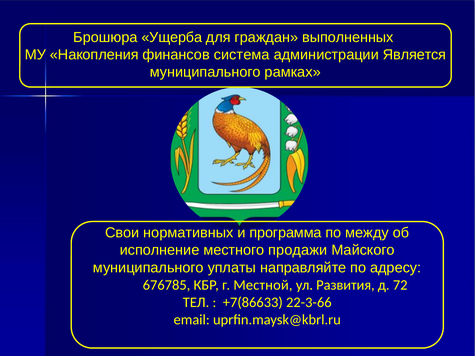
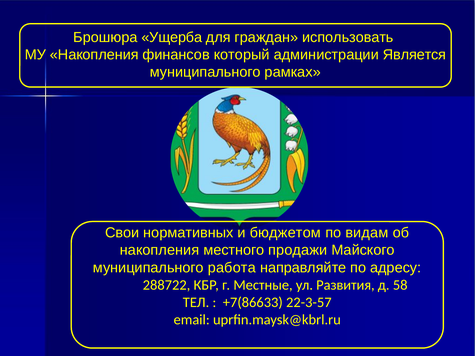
выполненных: выполненных -> использовать
система: система -> который
программа: программа -> бюджетом
между: между -> видам
исполнение at (160, 250): исполнение -> накопления
уплаты: уплаты -> работа
676785: 676785 -> 288722
Местной: Местной -> Местные
72: 72 -> 58
22-3-66: 22-3-66 -> 22-3-57
